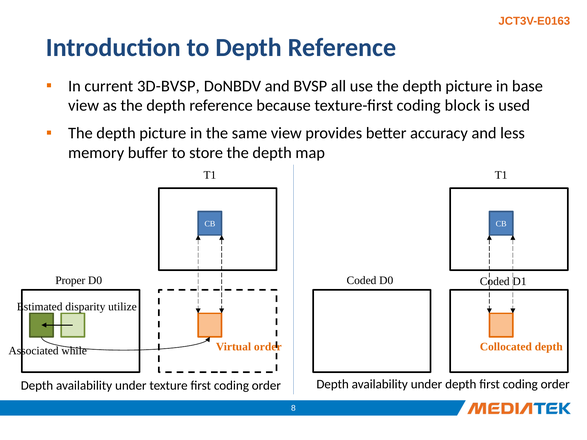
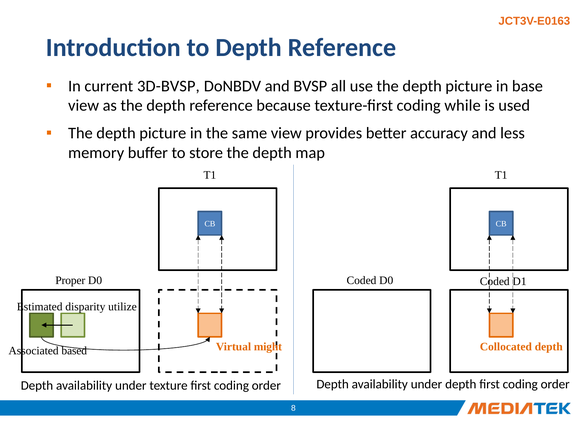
block: block -> while
Virtual order: order -> might
while: while -> based
